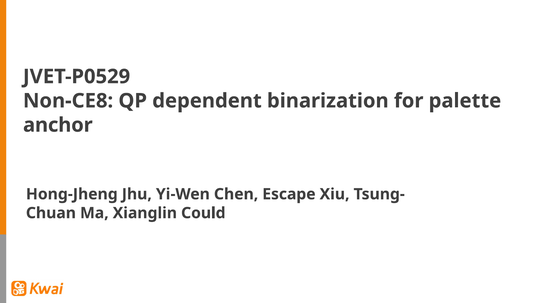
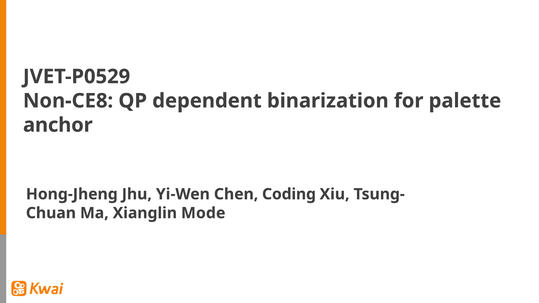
Escape: Escape -> Coding
Could: Could -> Mode
